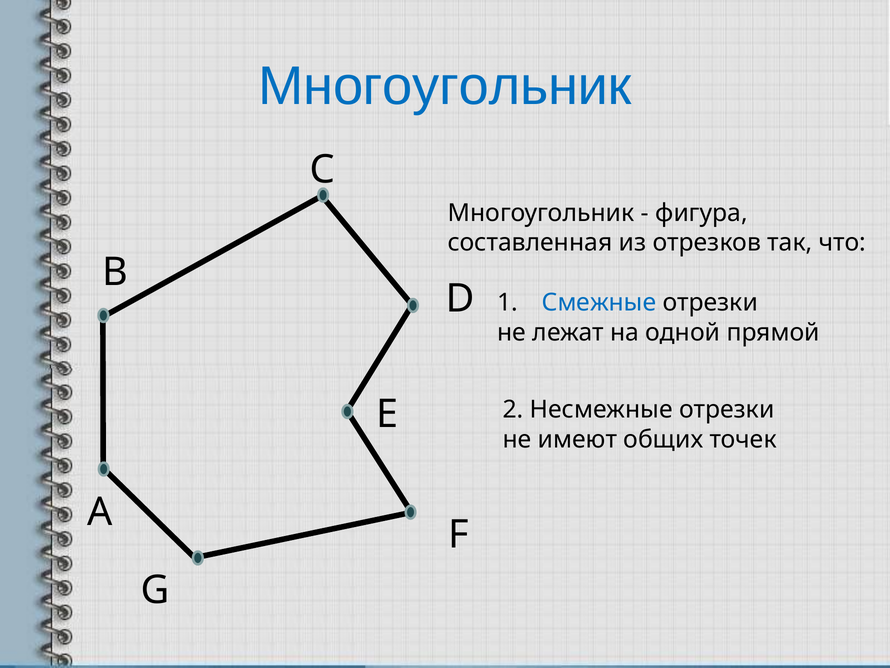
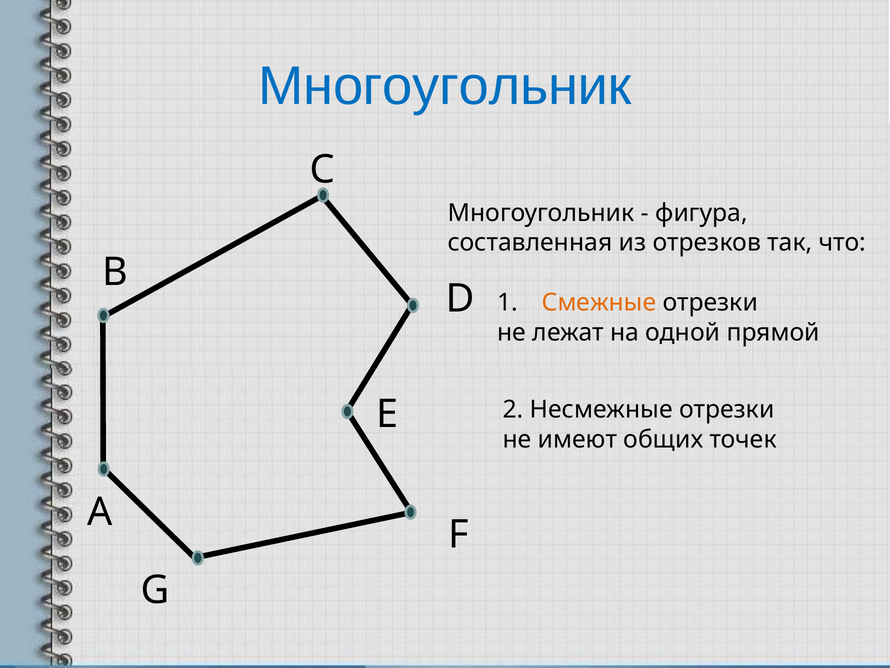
Смежные colour: blue -> orange
